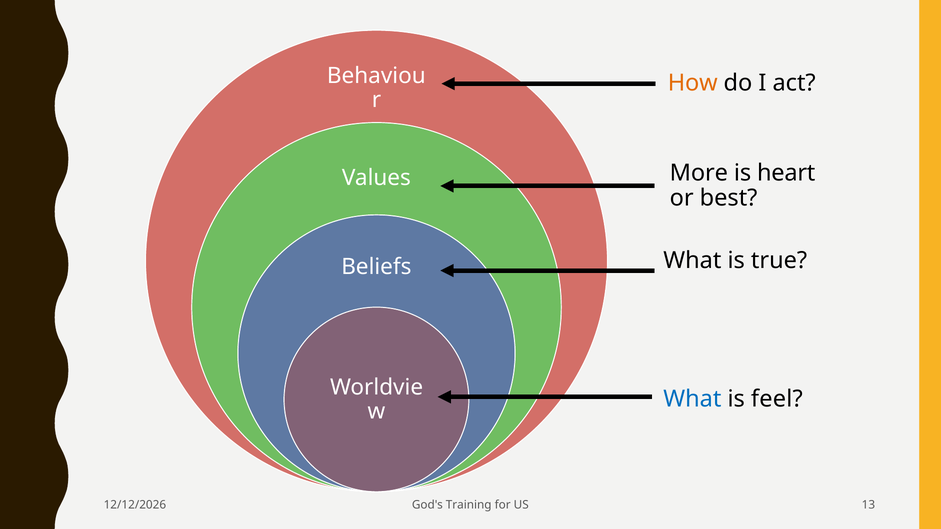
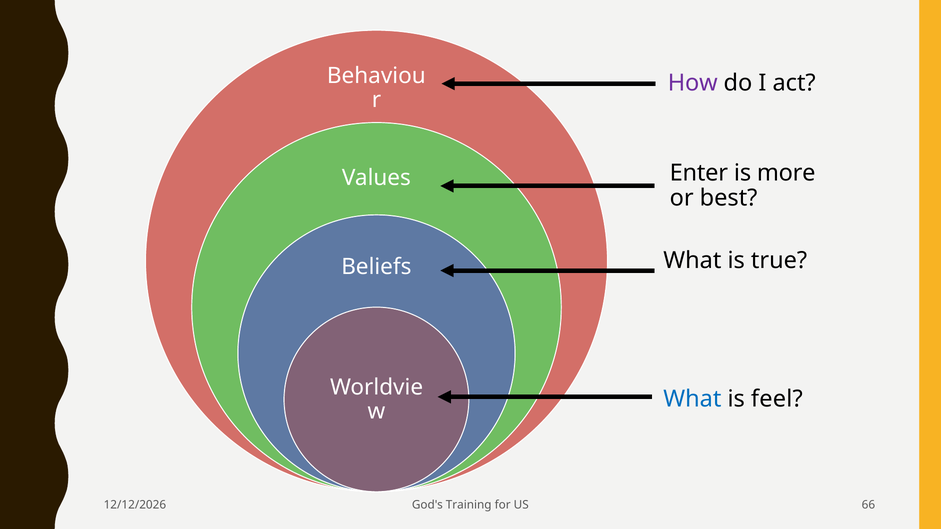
How colour: orange -> purple
More: More -> Enter
heart: heart -> more
13: 13 -> 66
